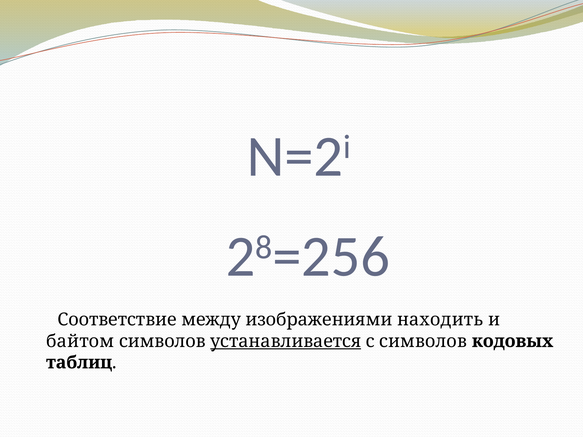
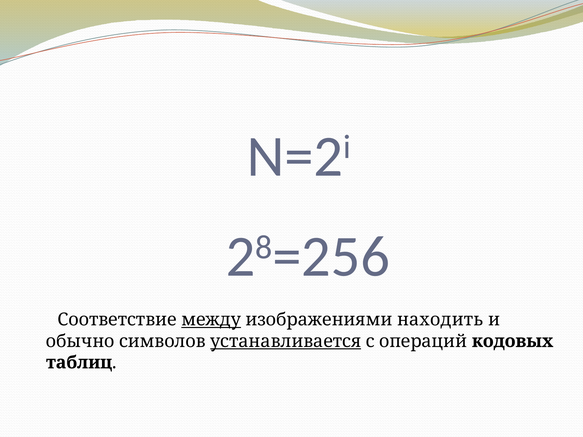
между underline: none -> present
байтом: байтом -> обычно
с символов: символов -> операций
